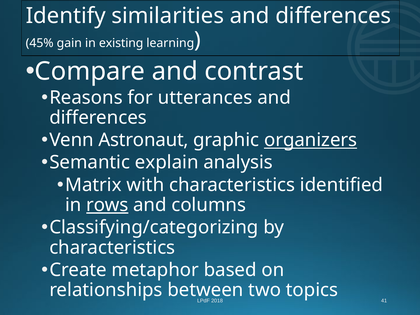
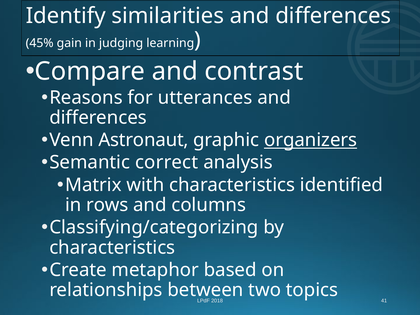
existing: existing -> judging
explain: explain -> correct
rows underline: present -> none
